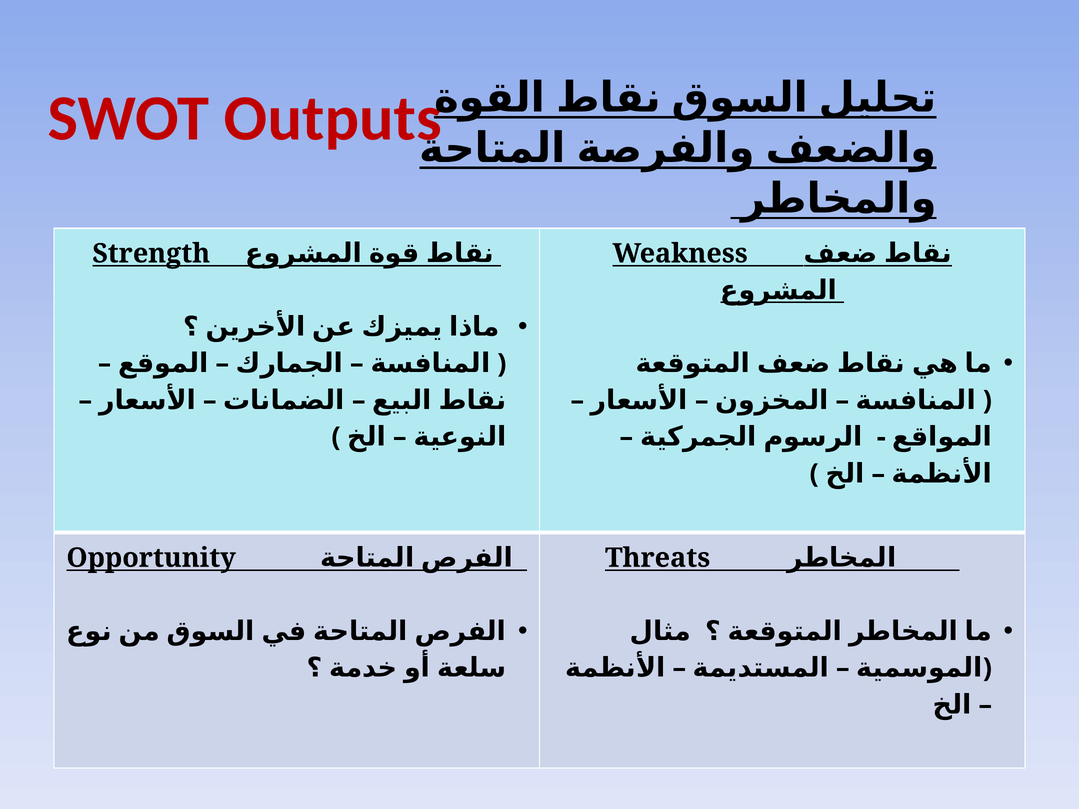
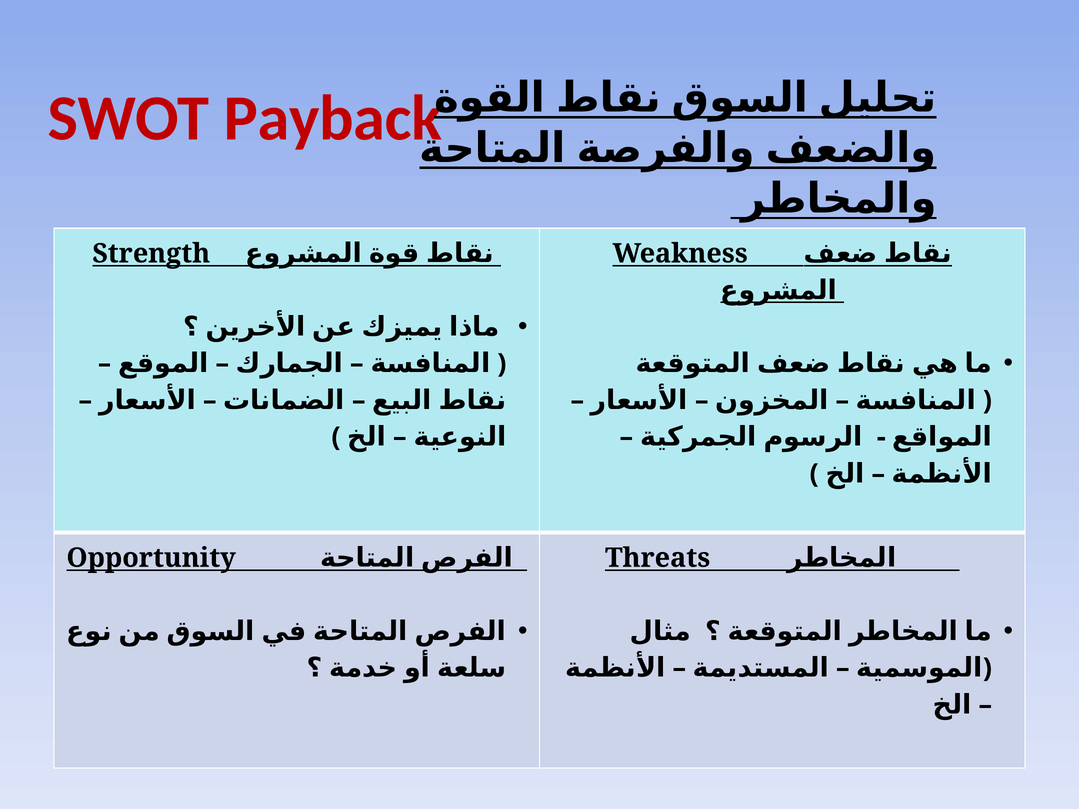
Outputs: Outputs -> Payback
